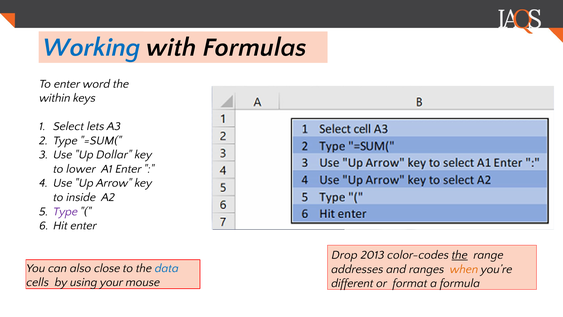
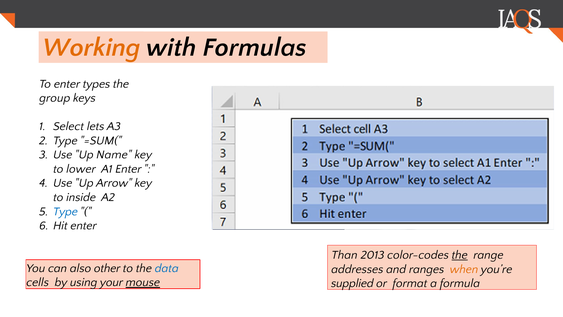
Working colour: blue -> orange
word: word -> types
within: within -> group
Dollar: Dollar -> Name
Type at (65, 211) colour: purple -> blue
Drop: Drop -> Than
close: close -> other
mouse underline: none -> present
different: different -> supplied
